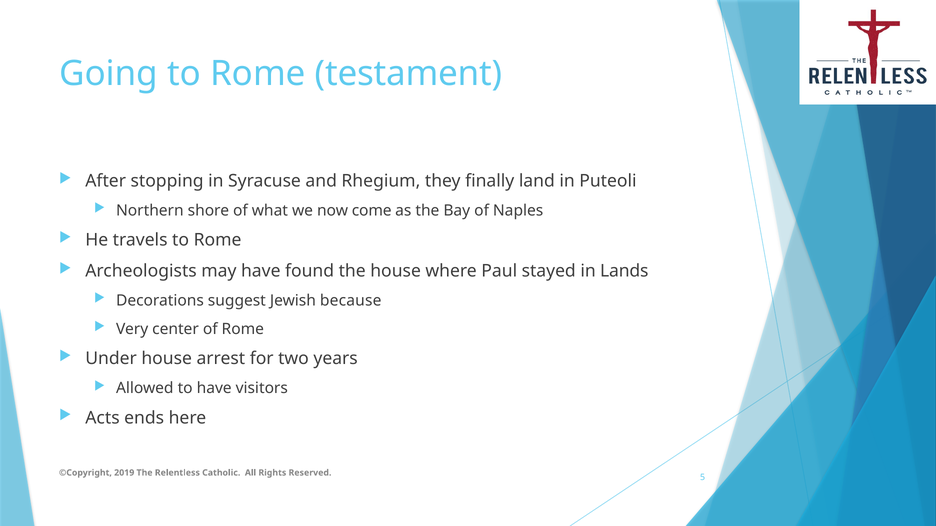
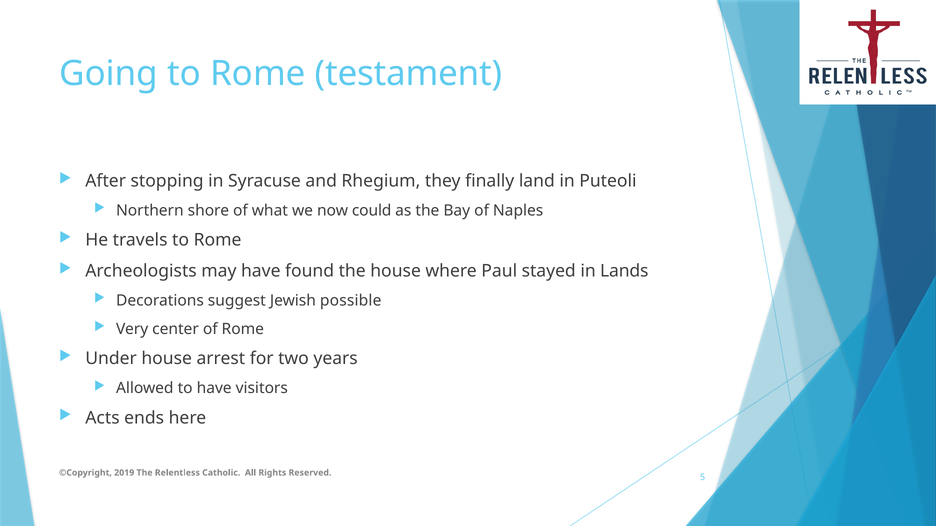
come: come -> could
because: because -> possible
